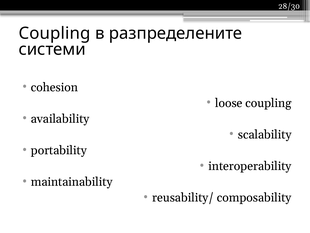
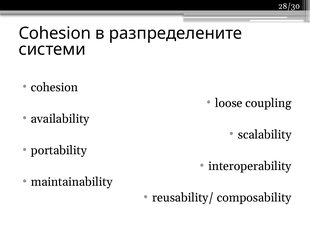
Coupling at (55, 33): Coupling -> Cohesion
